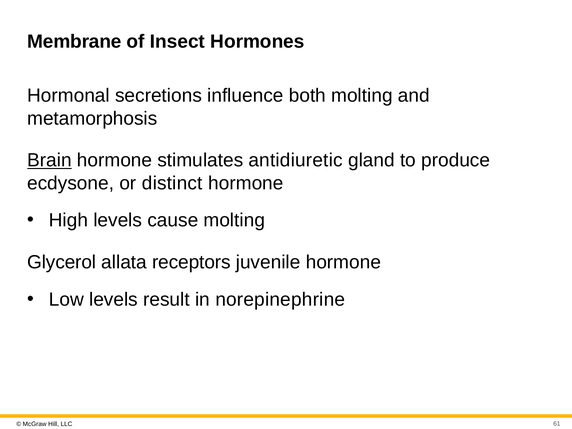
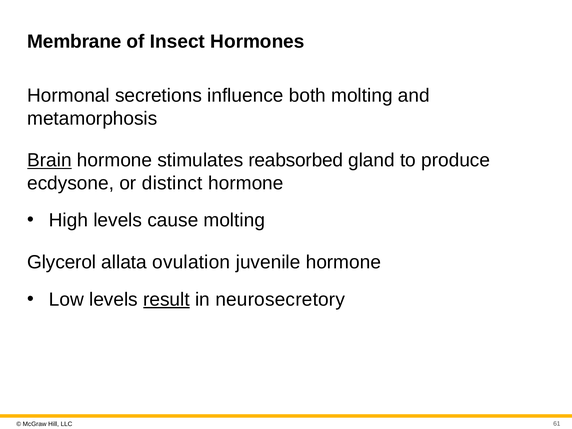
antidiuretic: antidiuretic -> reabsorbed
receptors: receptors -> ovulation
result underline: none -> present
norepinephrine: norepinephrine -> neurosecretory
